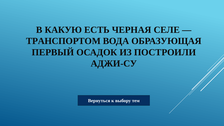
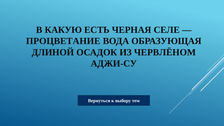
ТРАНСПОРТОМ: ТРАНСПОРТОМ -> ПРОЦВЕТАНИЕ
ПЕРВЫЙ: ПЕРВЫЙ -> ДЛИНОЙ
ПОСТРОИЛИ: ПОСТРОИЛИ -> ЧЕРВЛЁНОМ
